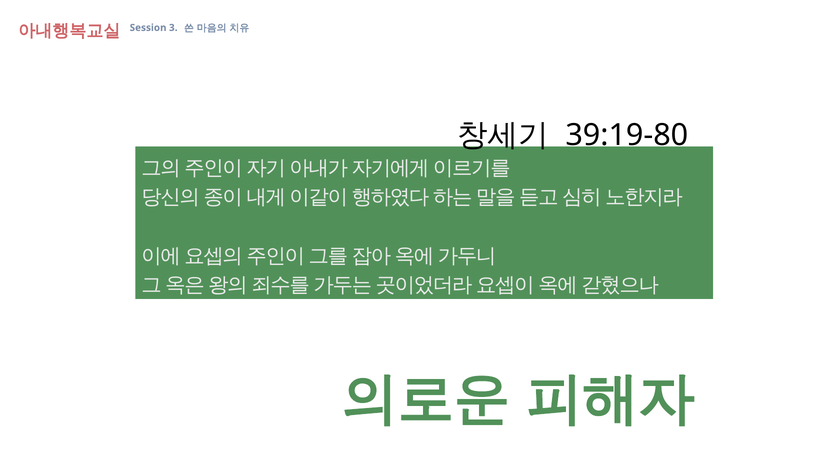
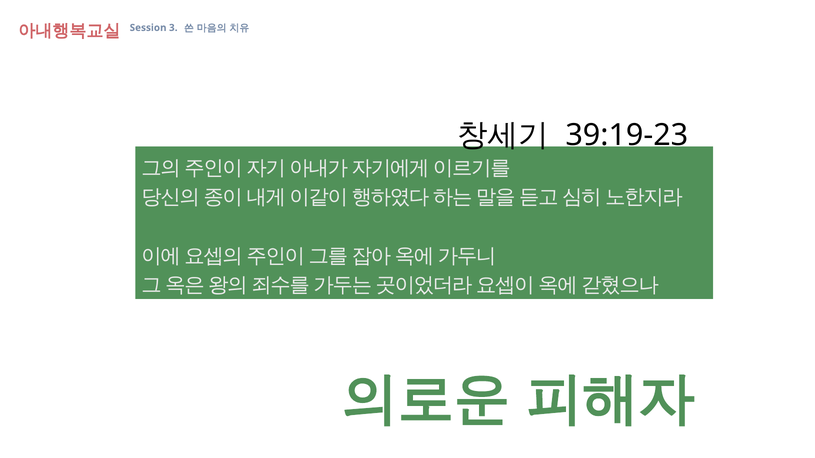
39:19-80: 39:19-80 -> 39:19-23
